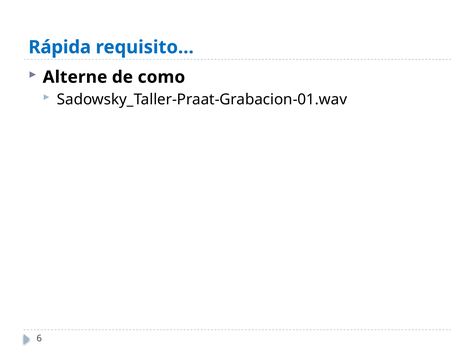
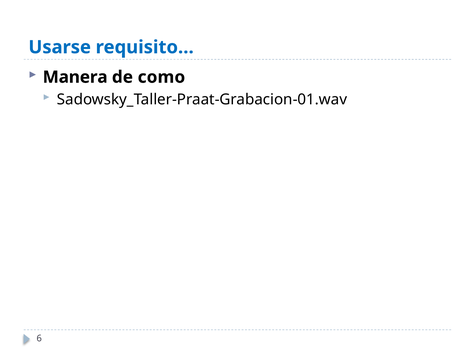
Rápida: Rápida -> Usarse
Alterne: Alterne -> Manera
